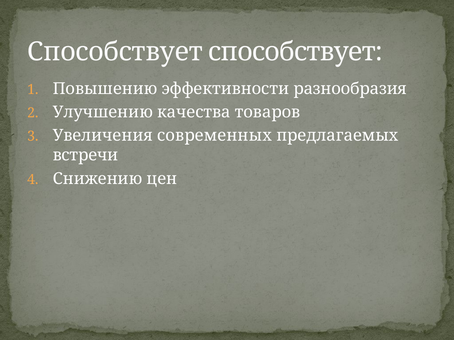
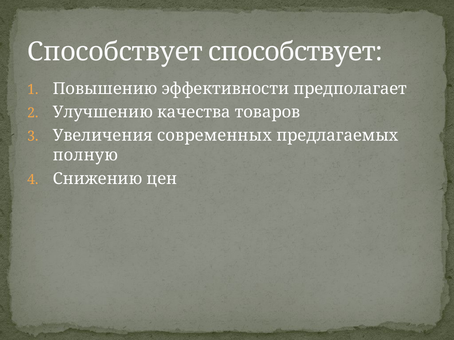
разнообразия: разнообразия -> предполагает
встречи: встречи -> полную
